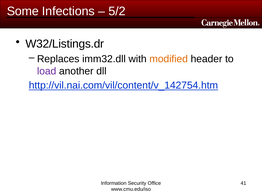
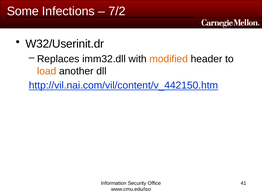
5/2: 5/2 -> 7/2
W32/Listings.dr: W32/Listings.dr -> W32/Userinit.dr
load colour: purple -> orange
http://vil.nai.com/vil/content/v_142754.htm: http://vil.nai.com/vil/content/v_142754.htm -> http://vil.nai.com/vil/content/v_442150.htm
